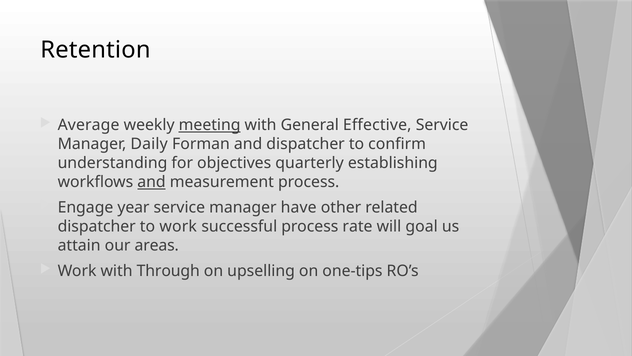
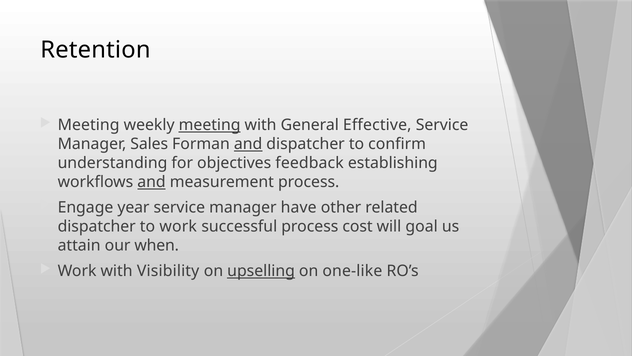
Average at (89, 125): Average -> Meeting
Daily: Daily -> Sales
and at (248, 144) underline: none -> present
quarterly: quarterly -> feedback
rate: rate -> cost
areas: areas -> when
Through: Through -> Visibility
upselling underline: none -> present
one-tips: one-tips -> one-like
